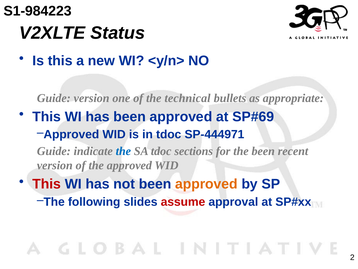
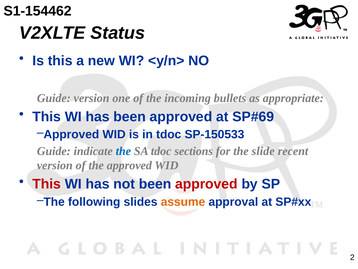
S1-984223: S1-984223 -> S1-154462
technical: technical -> incoming
SP-444971: SP-444971 -> SP-150533
the been: been -> slide
approved at (206, 184) colour: orange -> red
assume colour: red -> orange
